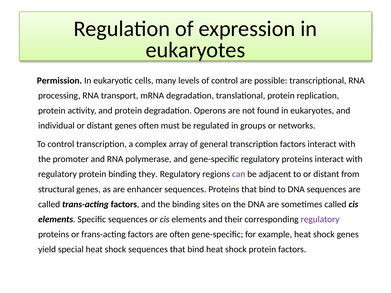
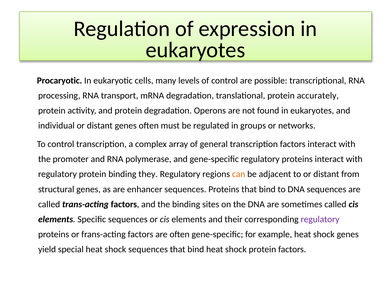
Permission: Permission -> Procaryotic
replication: replication -> accurately
can colour: purple -> orange
